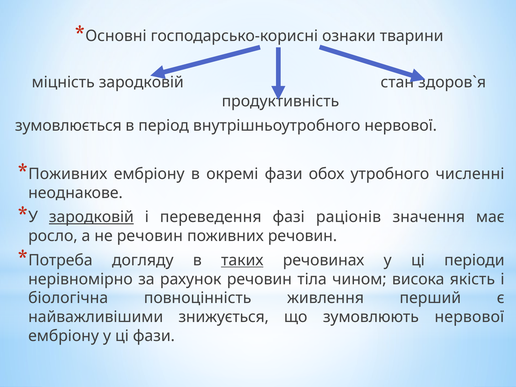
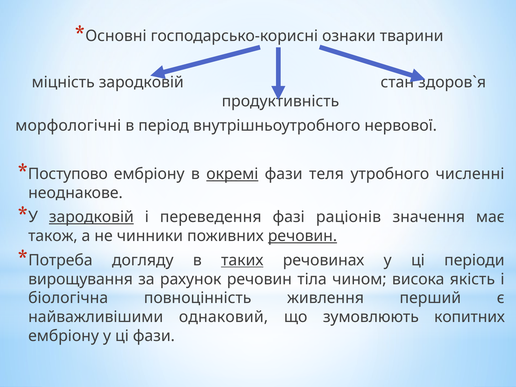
зумовлюється: зумовлюється -> морфологічні
Поживних at (68, 174): Поживних -> Поступово
окремі underline: none -> present
обох: обох -> теля
росло: росло -> також
не речовин: речовин -> чинники
речовин at (302, 236) underline: none -> present
нерівномірно: нерівномірно -> вирощування
знижується: знижується -> однаковий
зумовлюють нервової: нервової -> копитних
